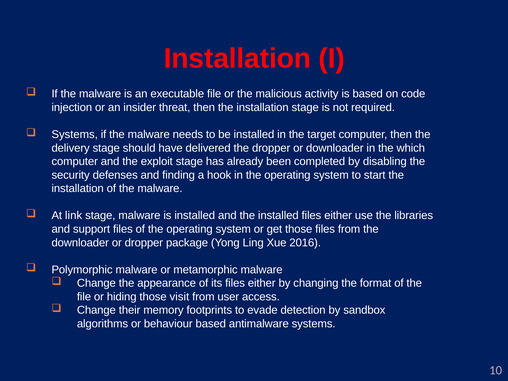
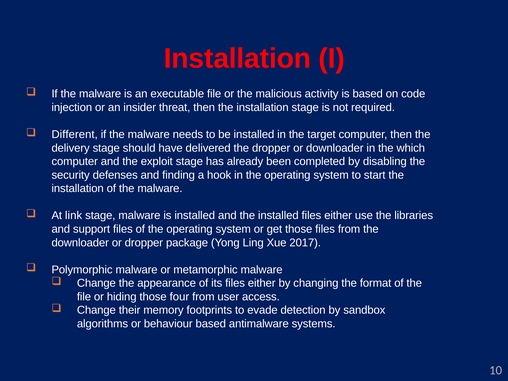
Systems at (75, 134): Systems -> Different
2016: 2016 -> 2017
visit: visit -> four
